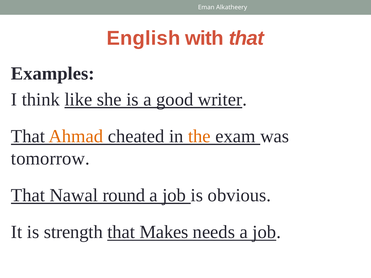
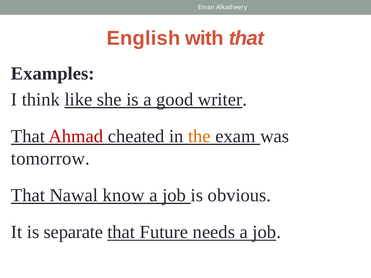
Ahmad colour: orange -> red
round: round -> know
strength: strength -> separate
Makes: Makes -> Future
